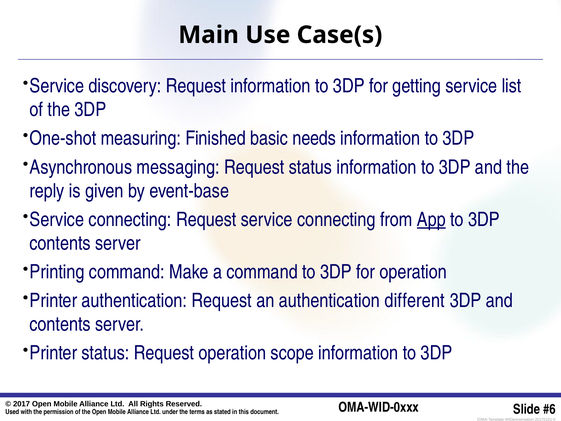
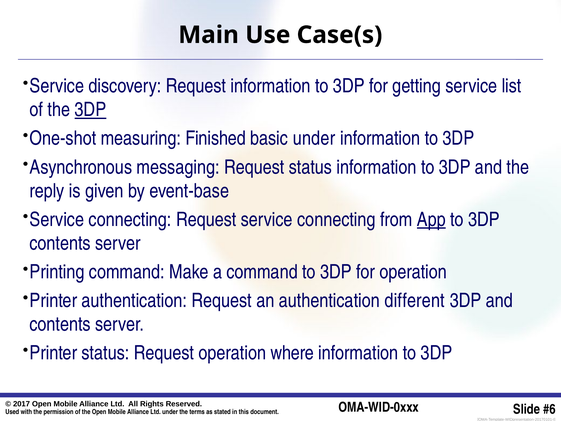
3DP at (90, 110) underline: none -> present
basic needs: needs -> under
scope: scope -> where
